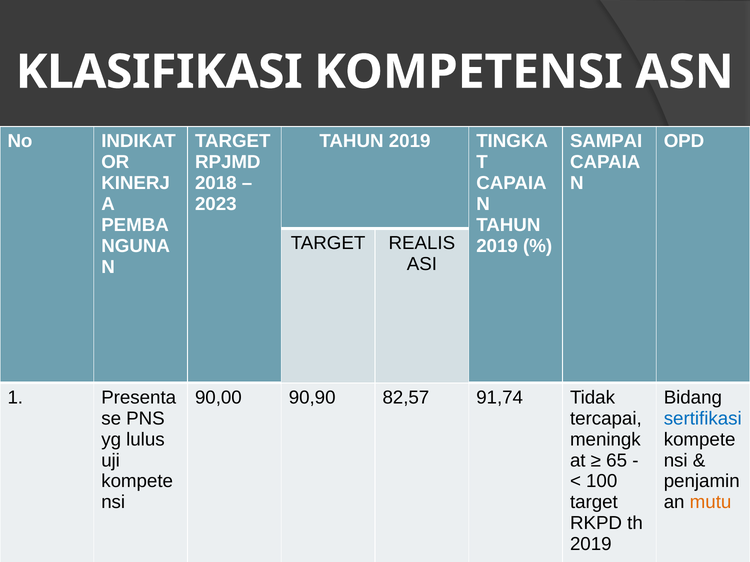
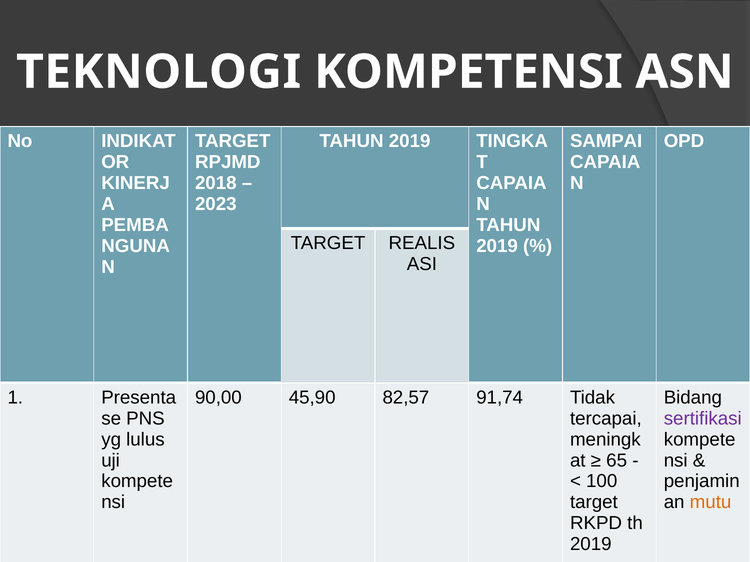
KLASIFIKASI: KLASIFIKASI -> TEKNOLOGI
90,90: 90,90 -> 45,90
sertifikasi colour: blue -> purple
